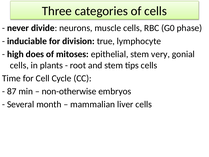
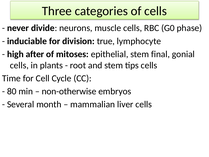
does: does -> after
very: very -> final
87: 87 -> 80
